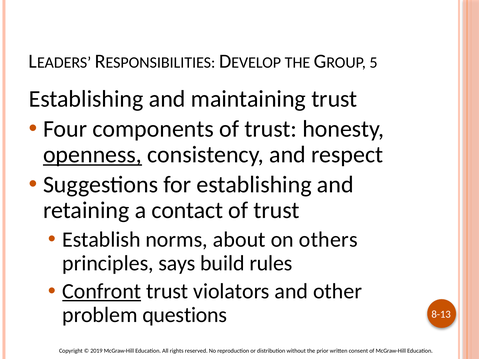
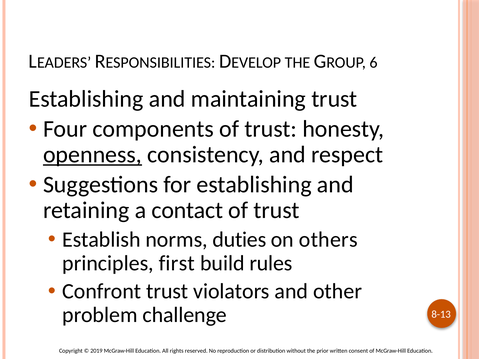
5: 5 -> 6
about: about -> duties
says: says -> first
Confront underline: present -> none
questions: questions -> challenge
